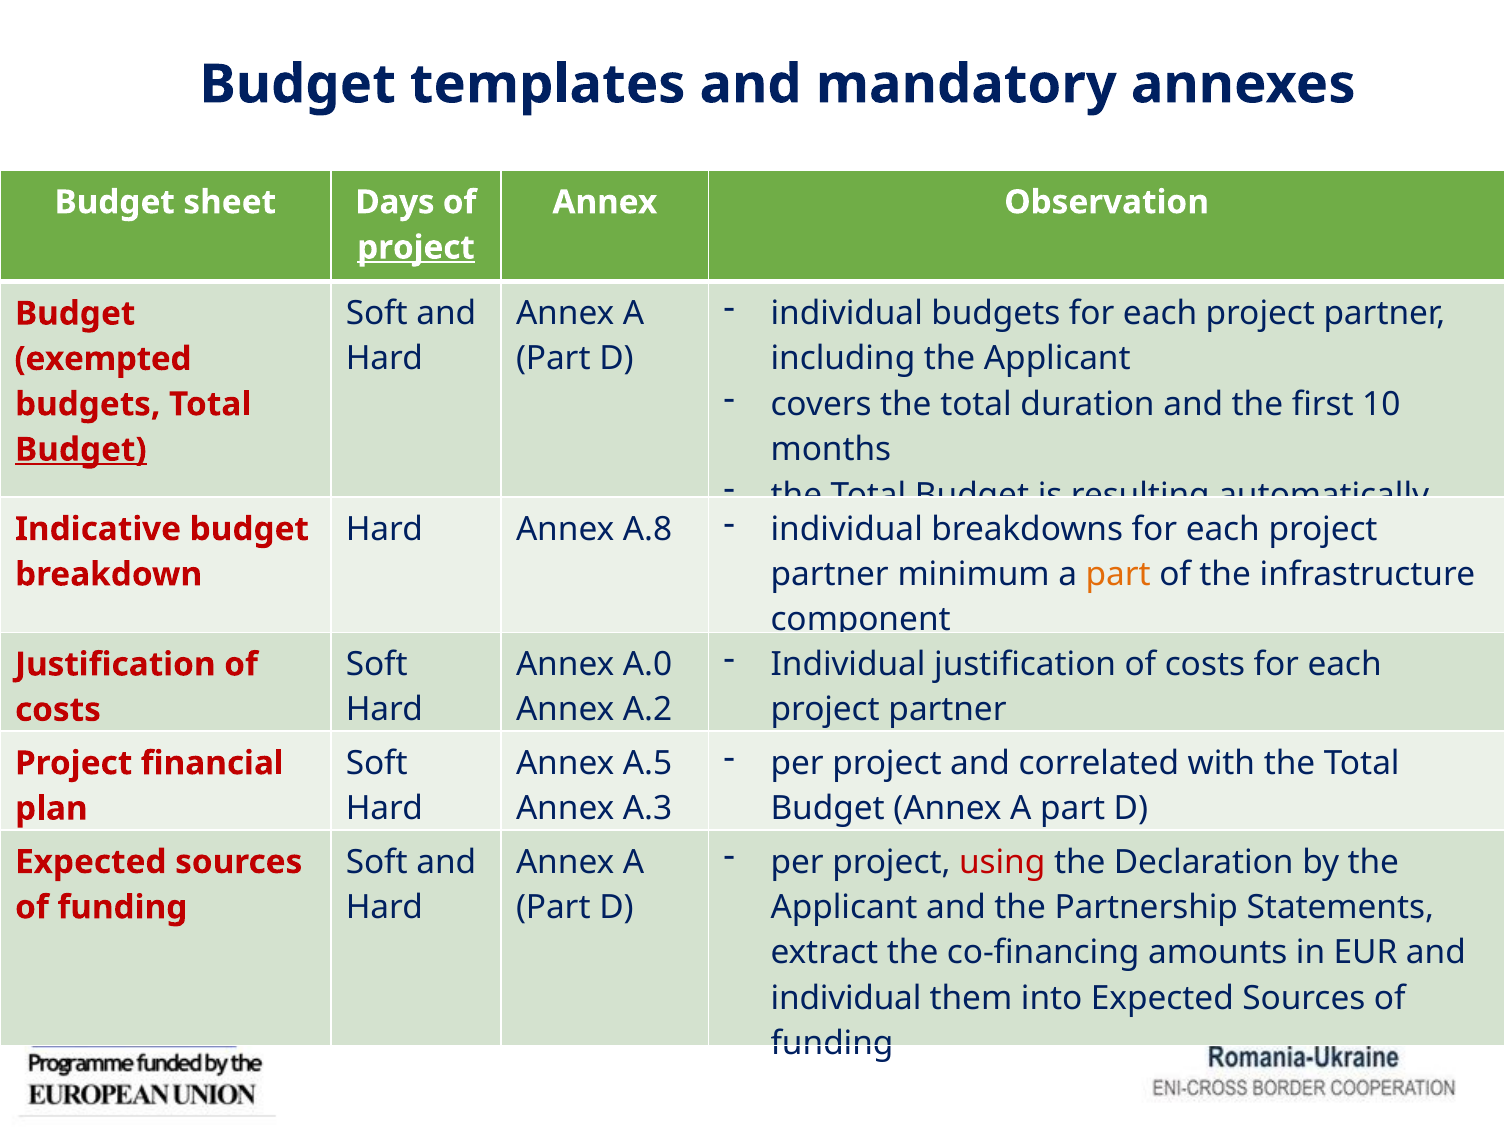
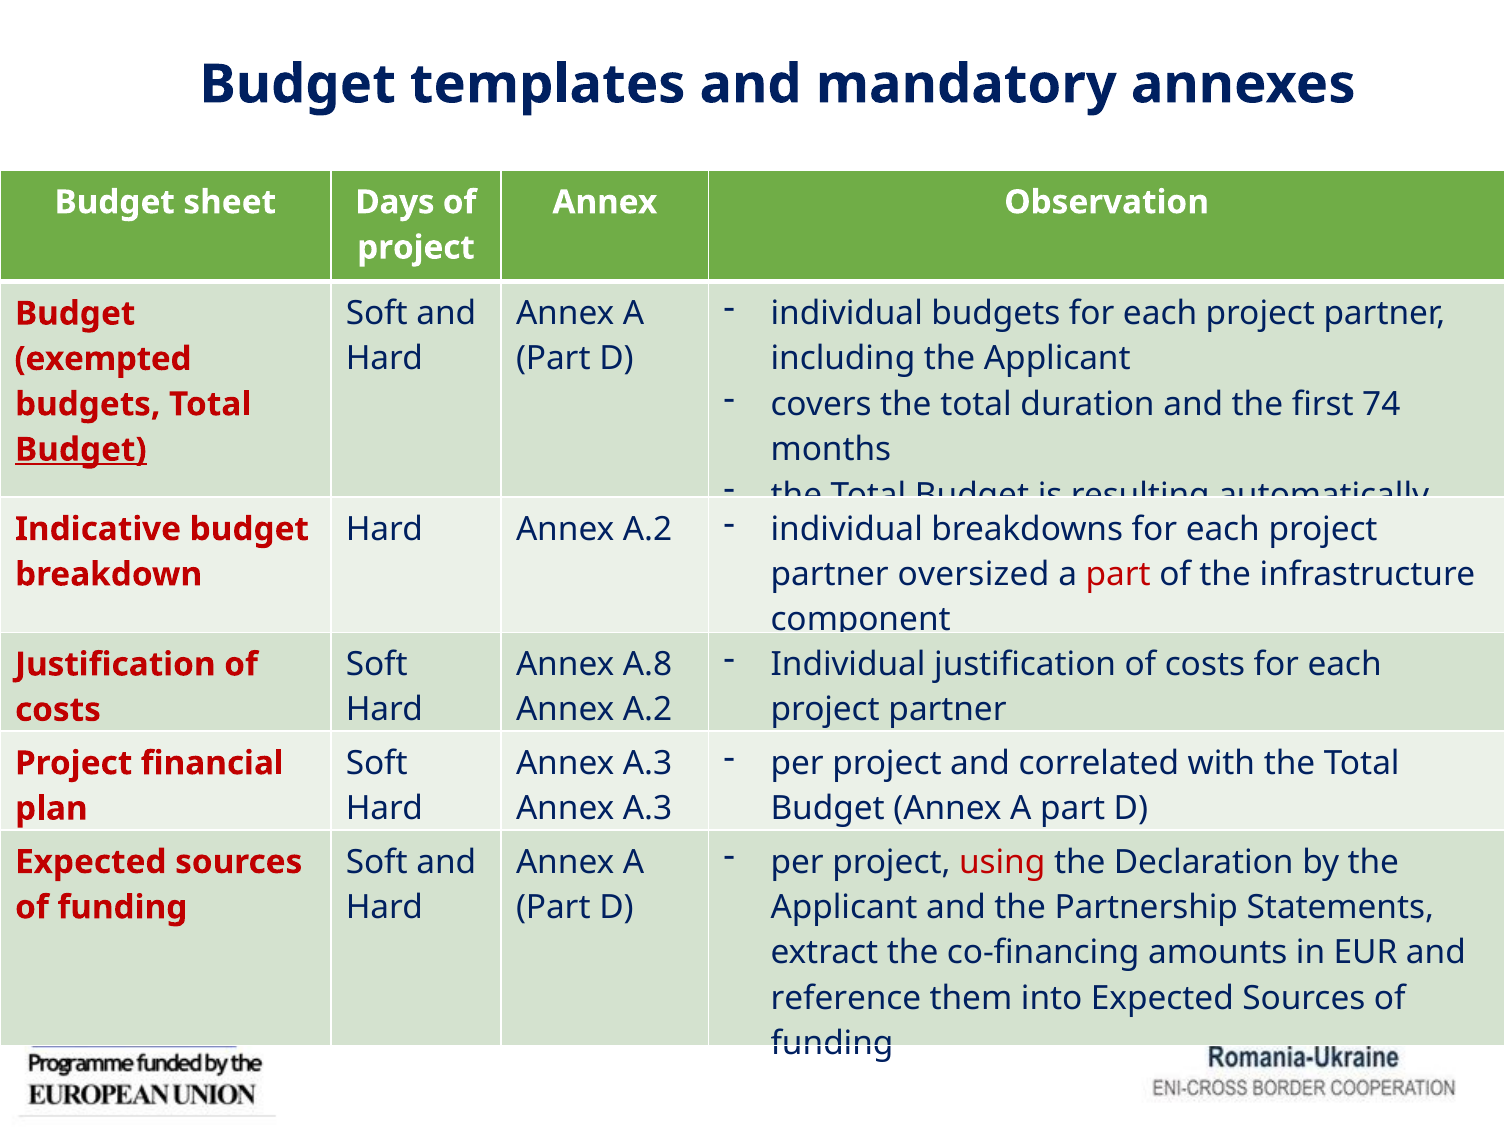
project at (416, 248) underline: present -> none
10: 10 -> 74
Hard Annex A.8: A.8 -> A.2
minimum: minimum -> oversized
part at (1118, 575) colour: orange -> red
A.0: A.0 -> A.8
A.5 at (648, 764): A.5 -> A.3
individual at (846, 999): individual -> reference
